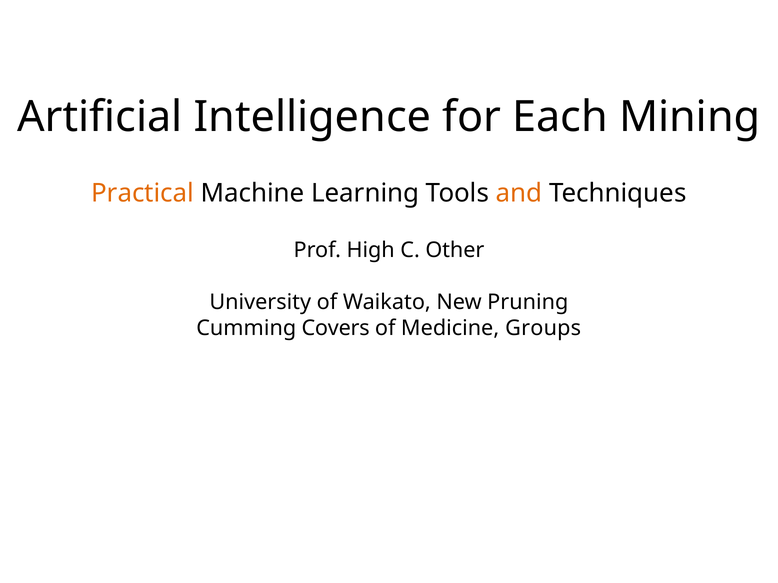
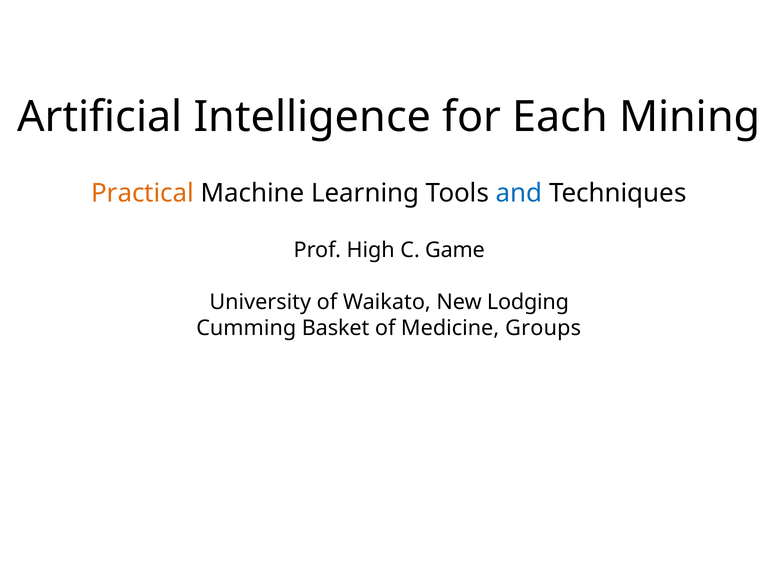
and colour: orange -> blue
Other: Other -> Game
Pruning: Pruning -> Lodging
Covers: Covers -> Basket
